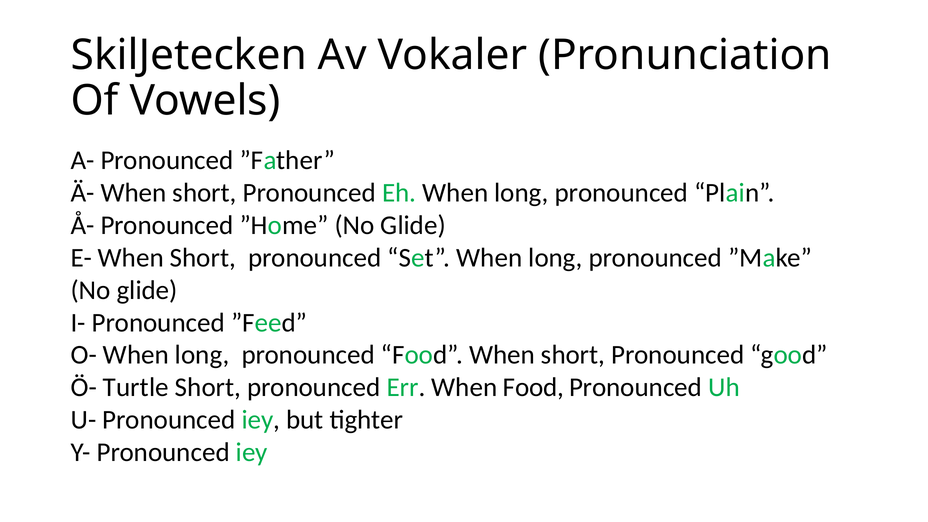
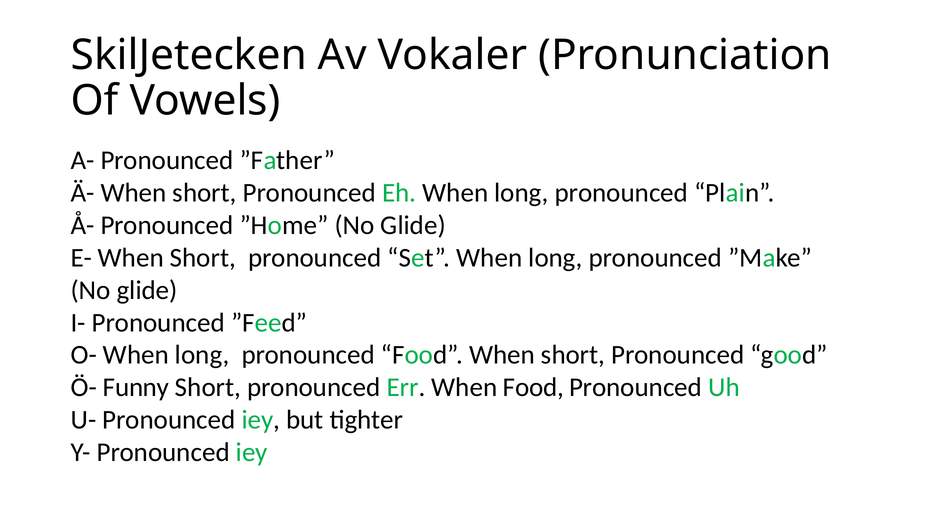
Turtle: Turtle -> Funny
